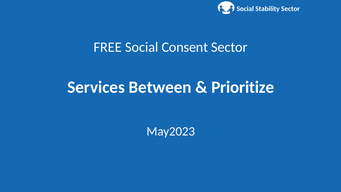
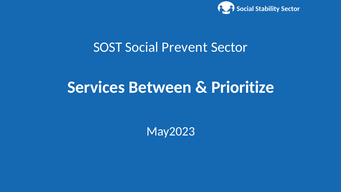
FREE: FREE -> SOST
Consent: Consent -> Prevent
